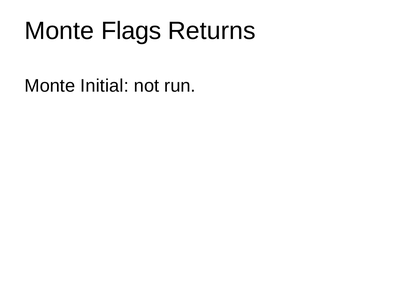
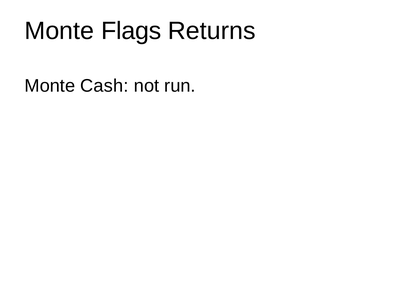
Initial: Initial -> Cash
